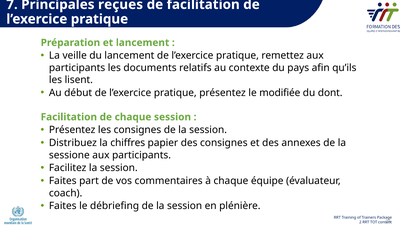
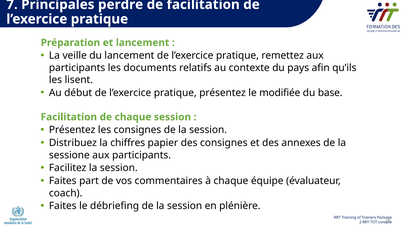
reçues: reçues -> perdre
dont: dont -> base
